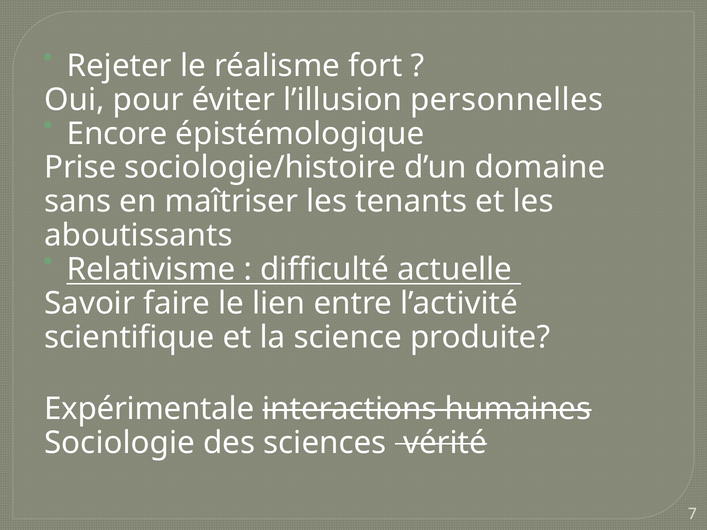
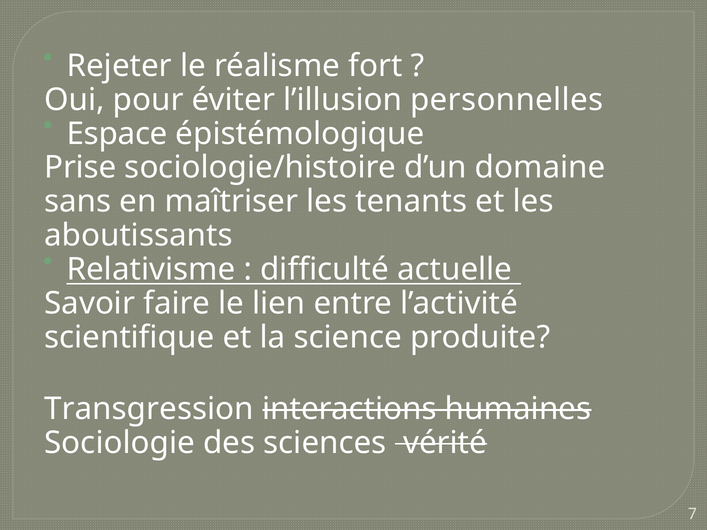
Encore: Encore -> Espace
Expérimentale: Expérimentale -> Transgression
